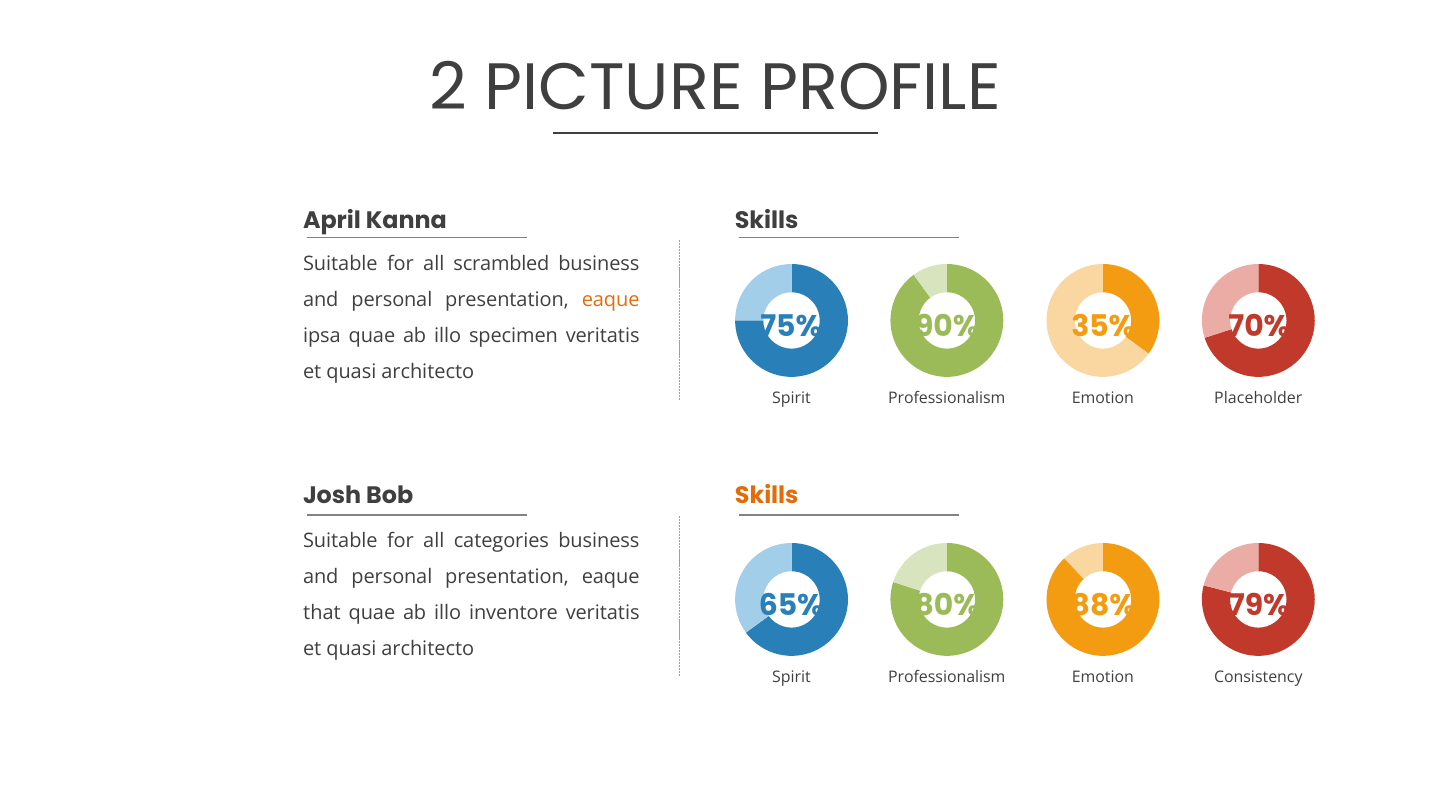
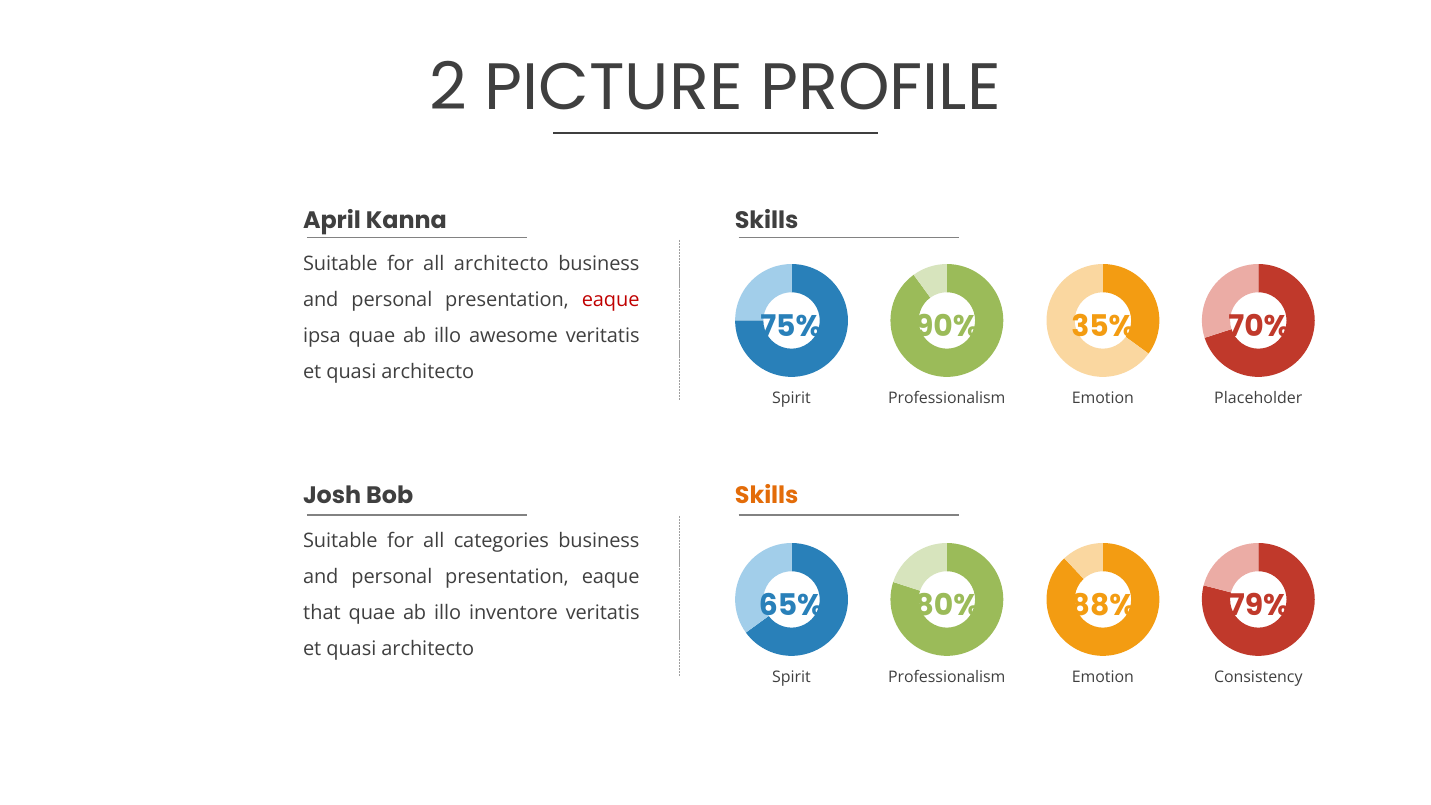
all scrambled: scrambled -> architecto
eaque at (611, 300) colour: orange -> red
specimen: specimen -> awesome
